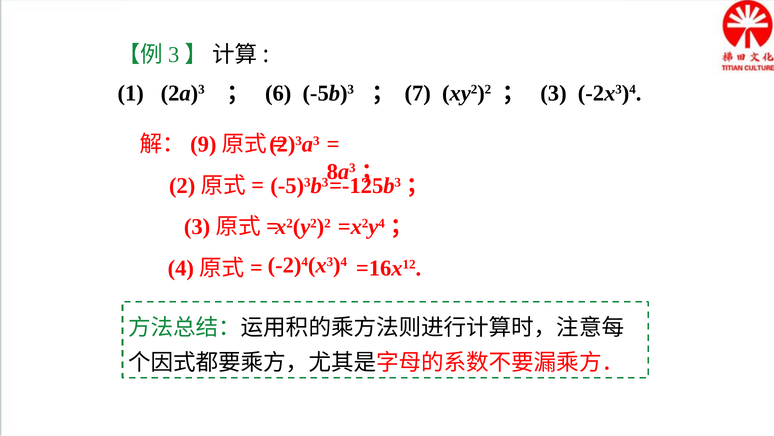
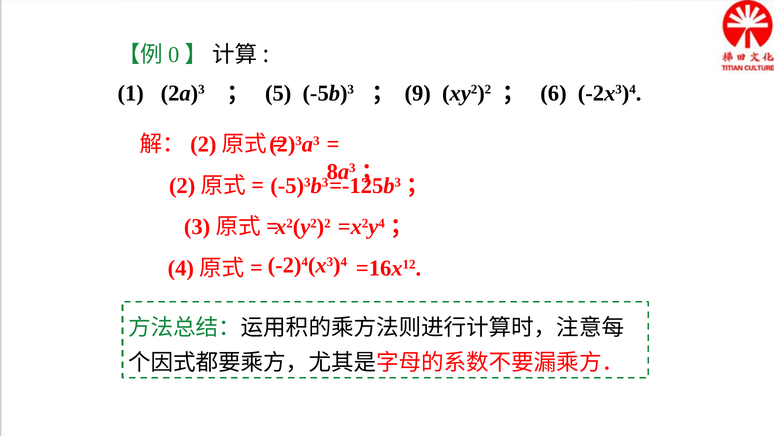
3 at (174, 55): 3 -> 0
6: 6 -> 5
7: 7 -> 9
3 at (554, 93): 3 -> 6
9 at (203, 144): 9 -> 2
